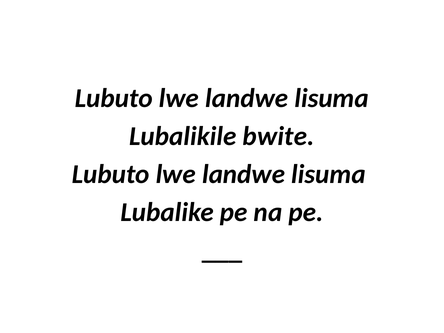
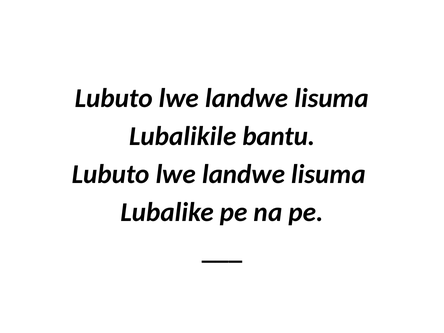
bwite: bwite -> bantu
